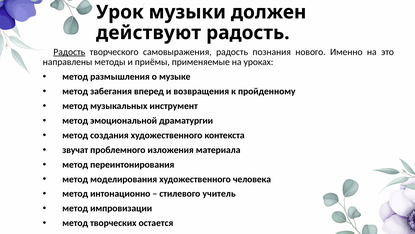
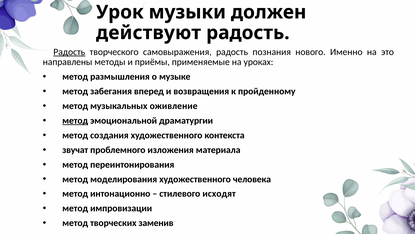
инструмент: инструмент -> оживление
метод at (75, 120) underline: none -> present
учитель: учитель -> исходят
остается: остается -> заменив
